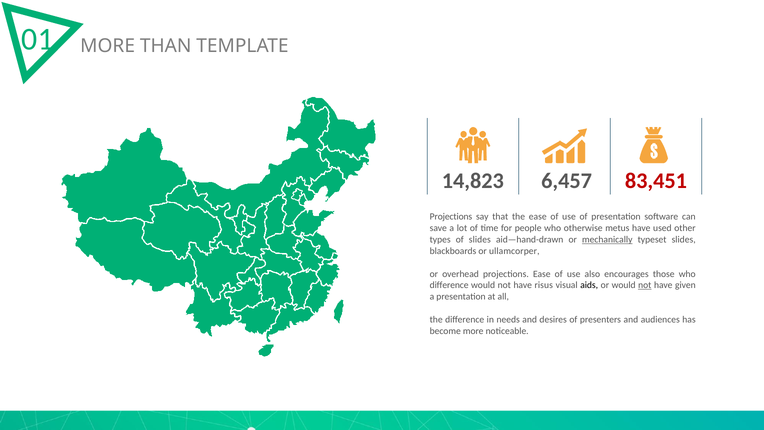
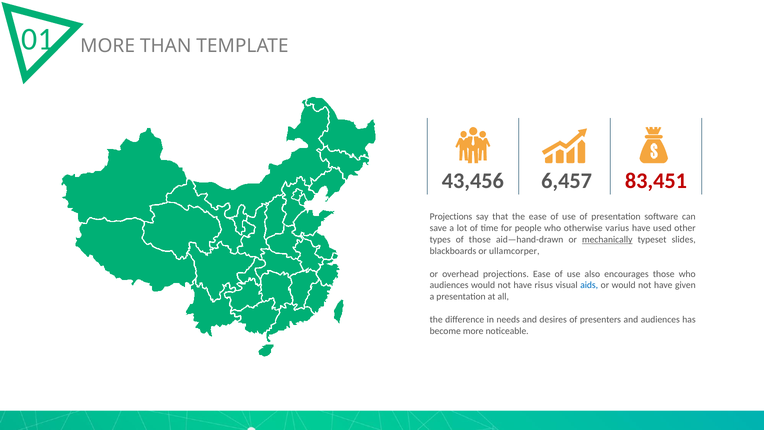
14,823: 14,823 -> 43,456
metus: metus -> varius
of slides: slides -> those
difference at (449, 285): difference -> audiences
aids colour: black -> blue
not at (645, 285) underline: present -> none
